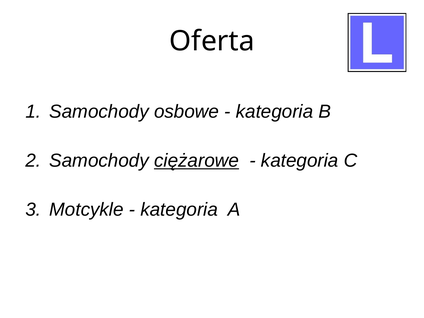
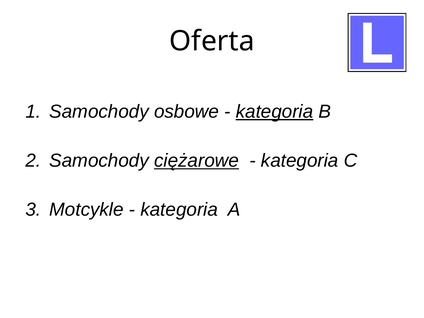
kategoria at (275, 112) underline: none -> present
